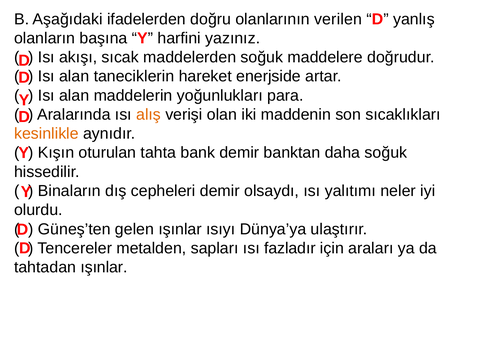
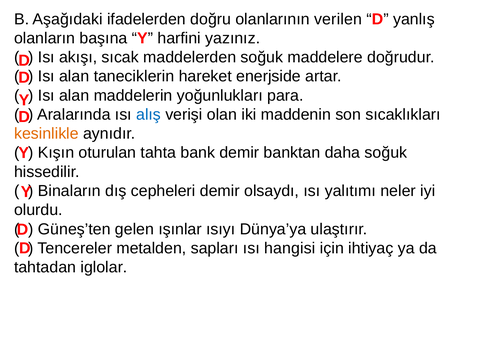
alış colour: orange -> blue
fazladır: fazladır -> hangisi
araları: araları -> ihtiyaç
tahtadan ışınlar: ışınlar -> iglolar
